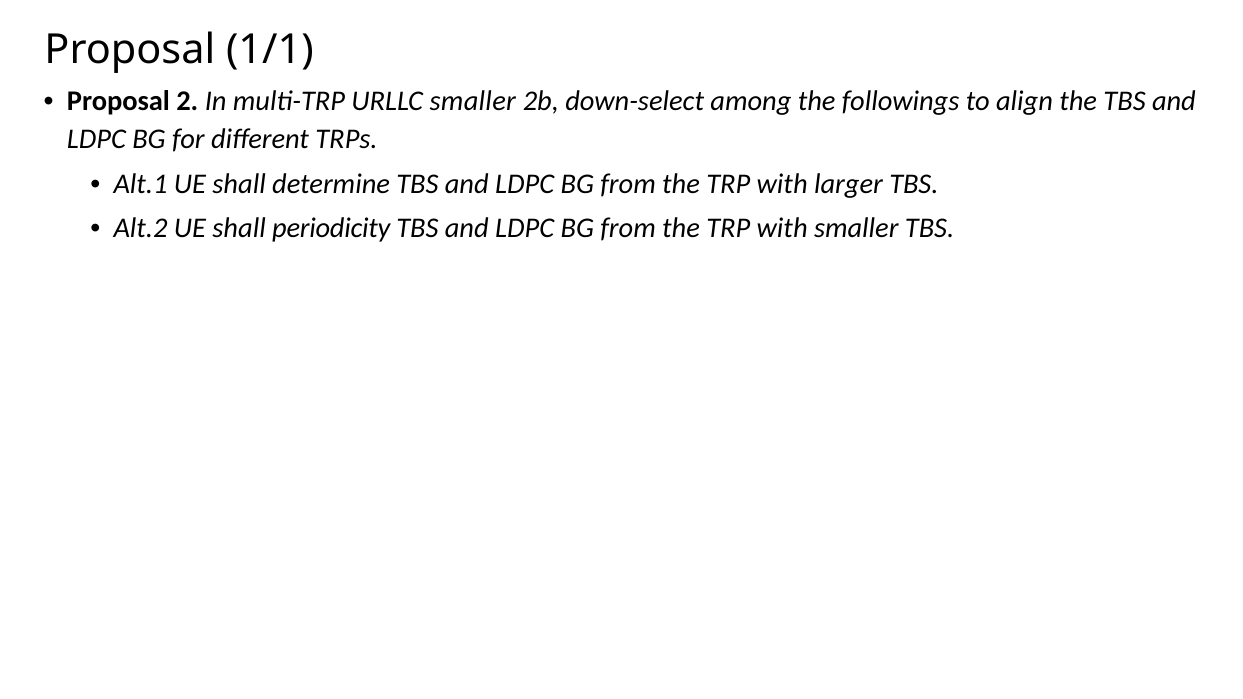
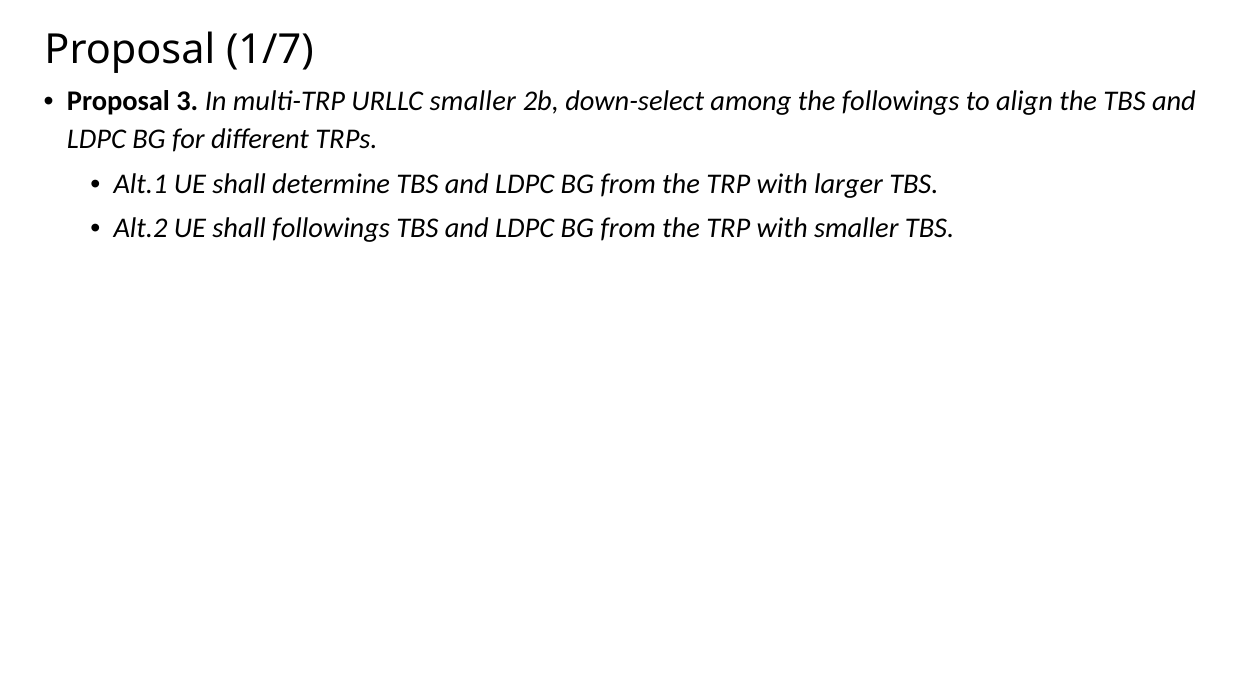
1/1: 1/1 -> 1/7
2: 2 -> 3
shall periodicity: periodicity -> followings
